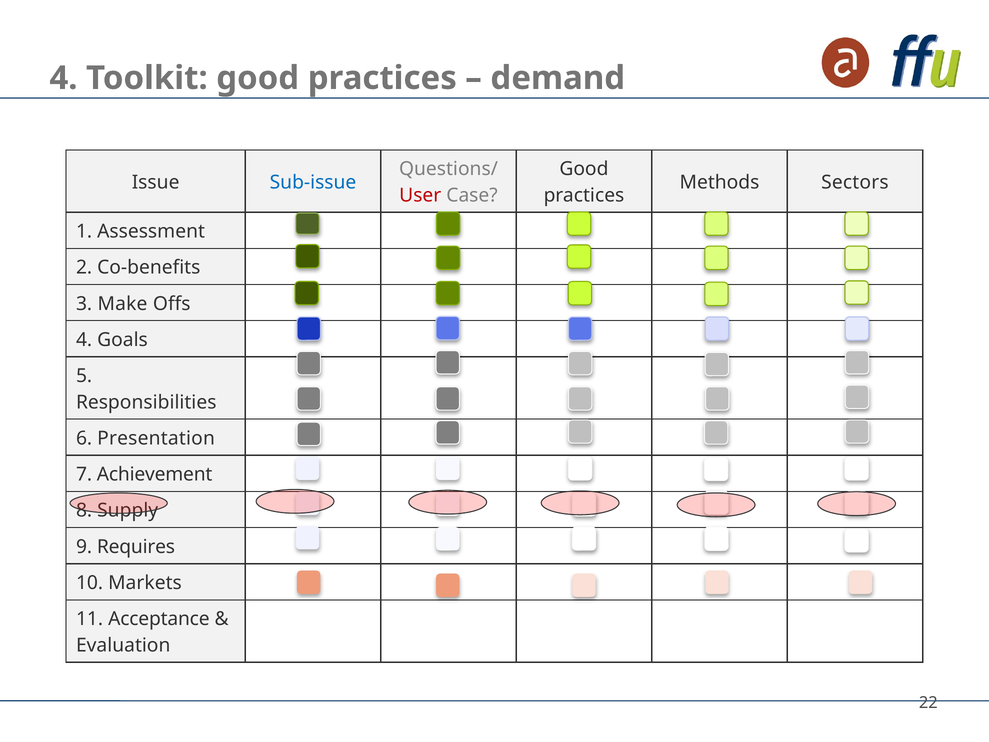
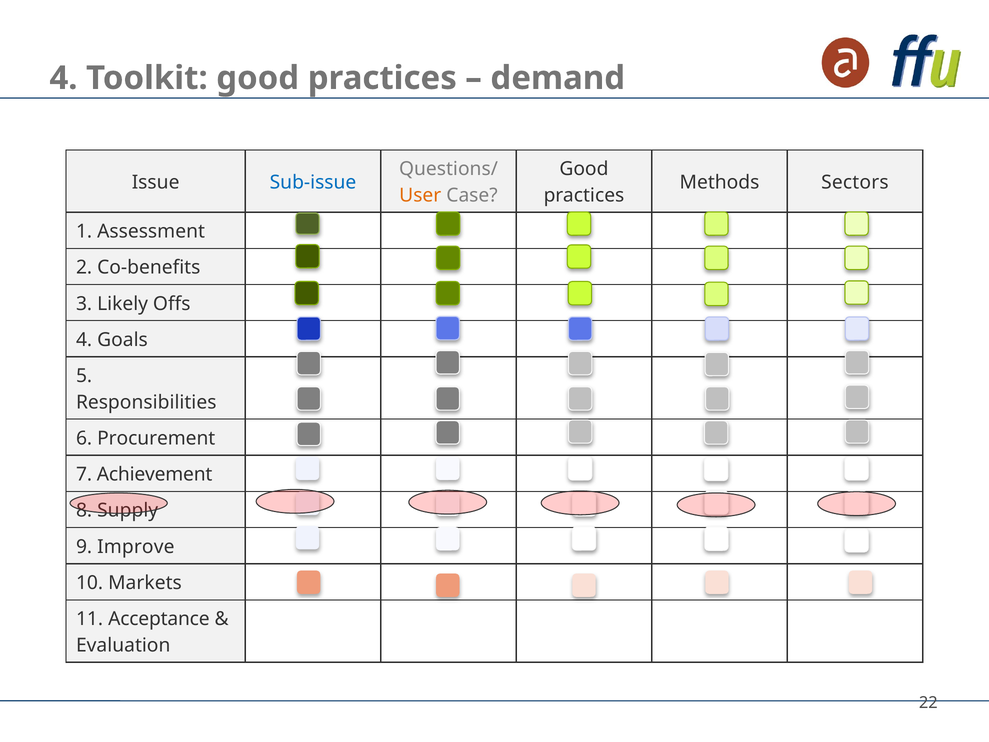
User colour: red -> orange
Make: Make -> Likely
Presentation: Presentation -> Procurement
Requires: Requires -> Improve
